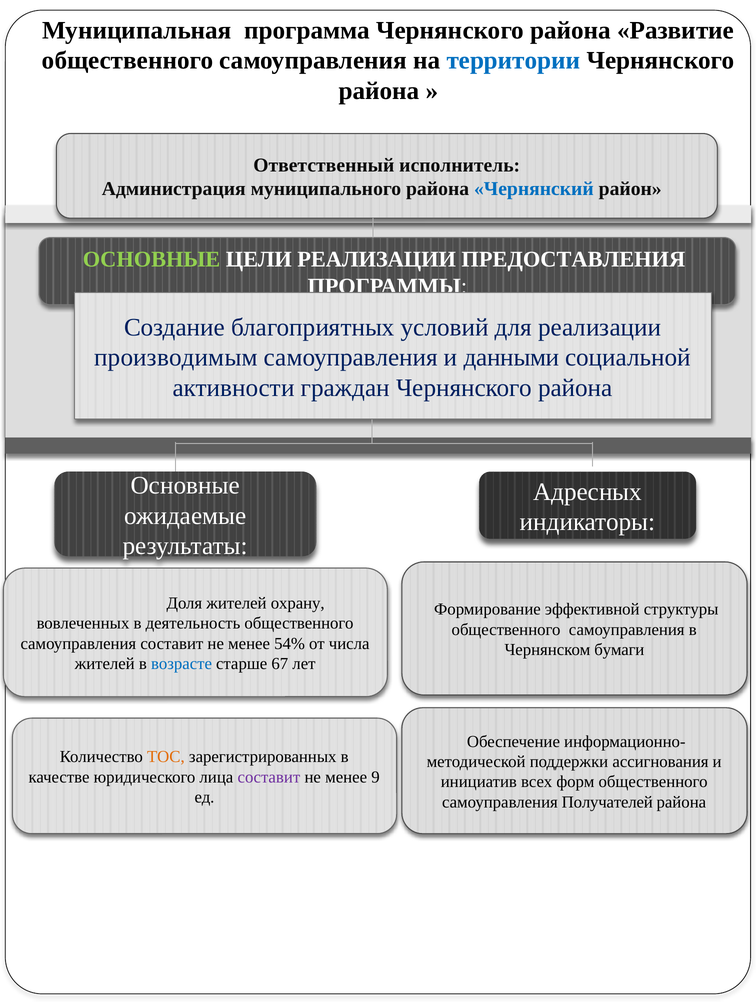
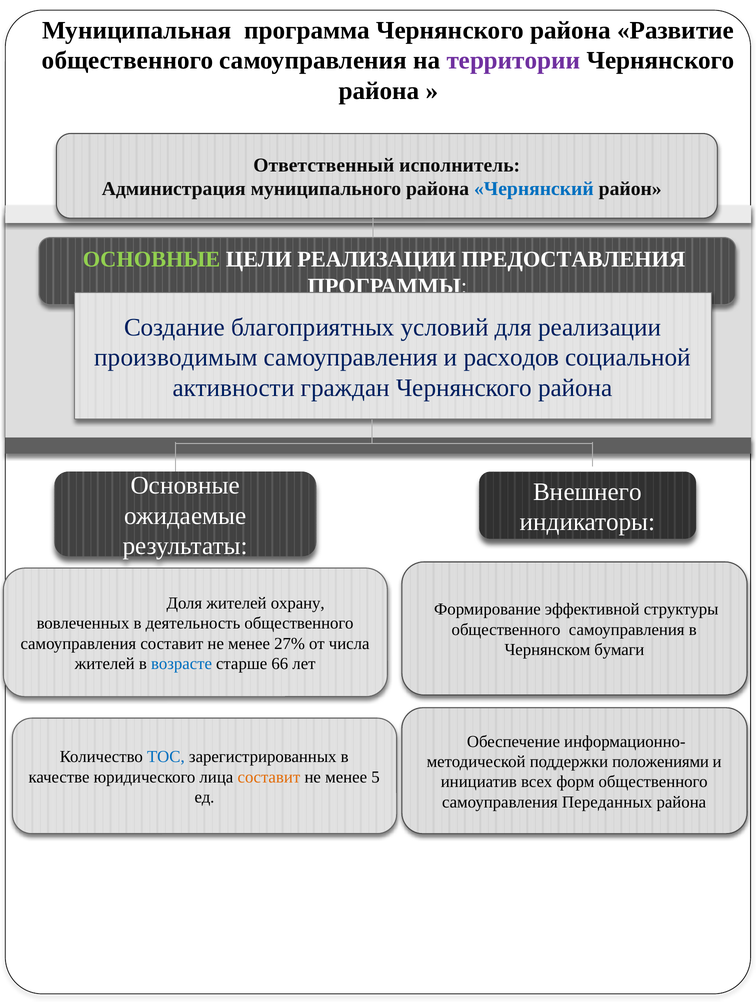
территории colour: blue -> purple
данными: данными -> расходов
Адресных: Адресных -> Внешнего
54%: 54% -> 27%
67: 67 -> 66
ТОС colour: orange -> blue
ассигнования: ассигнования -> положениями
составит at (269, 777) colour: purple -> orange
9: 9 -> 5
Получателей: Получателей -> Переданных
